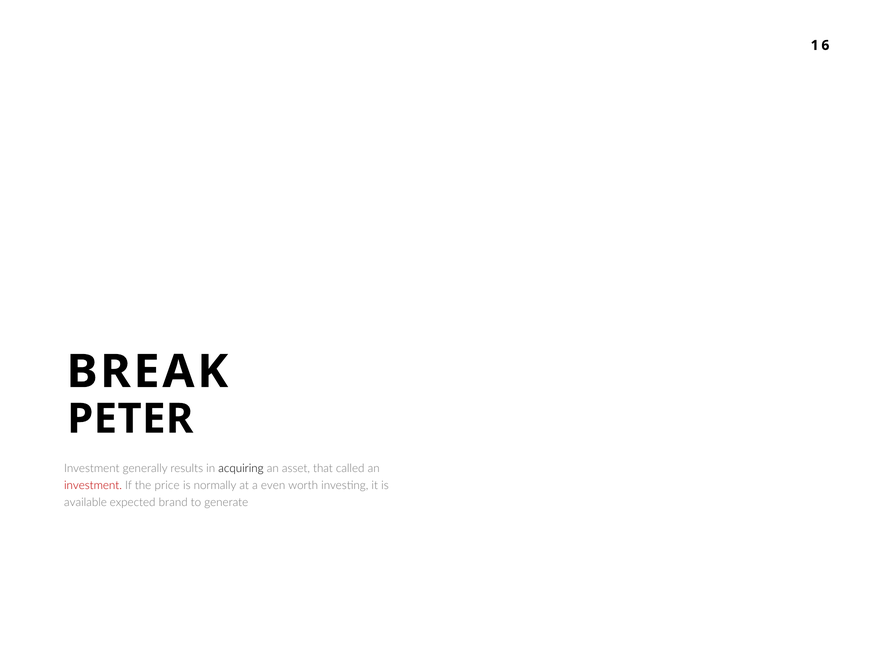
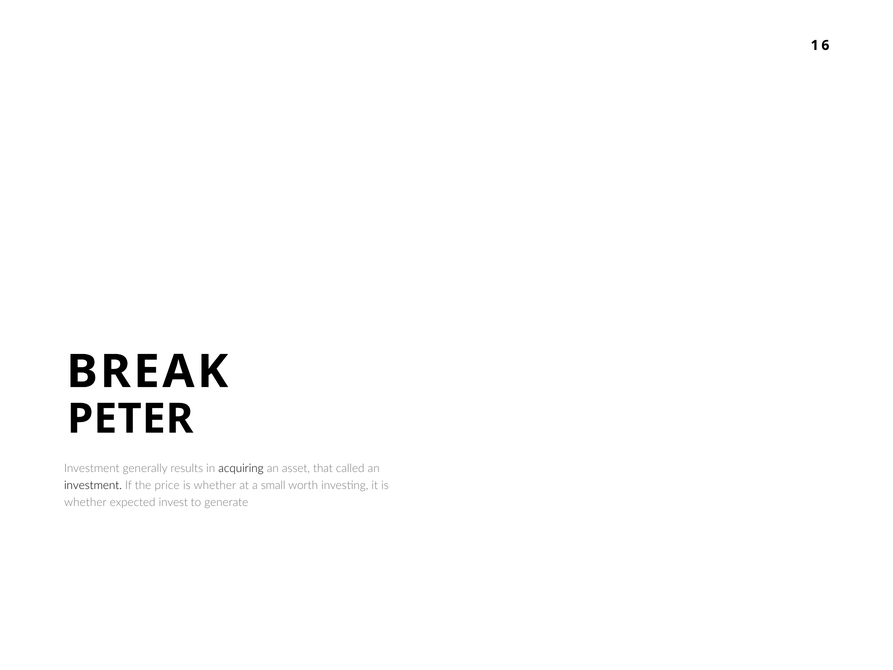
investment at (93, 485) colour: red -> black
normally at (215, 485): normally -> whether
even: even -> small
available at (85, 502): available -> whether
brand: brand -> invest
